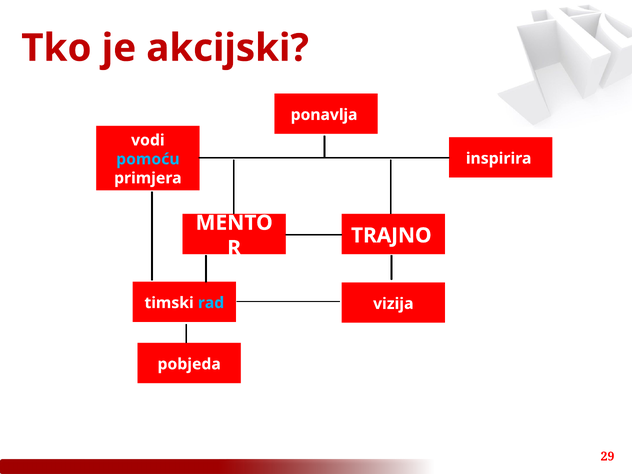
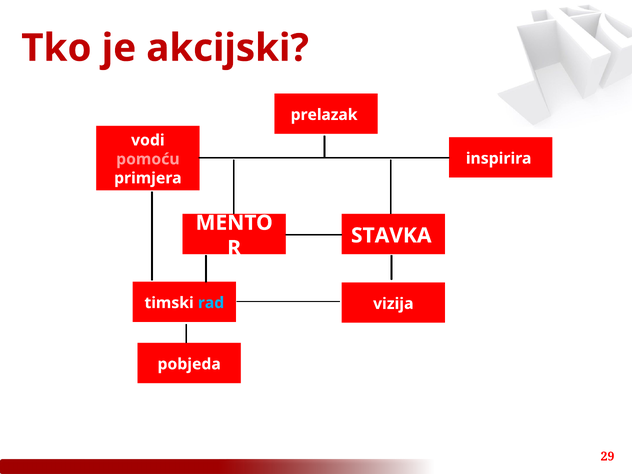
ponavlja: ponavlja -> prelazak
pomoću colour: light blue -> pink
TRAJNO: TRAJNO -> STAVKA
